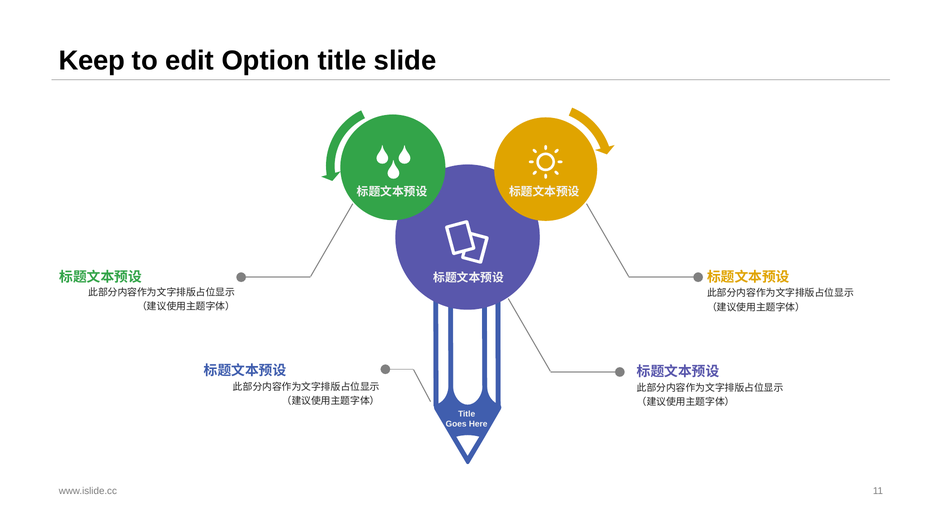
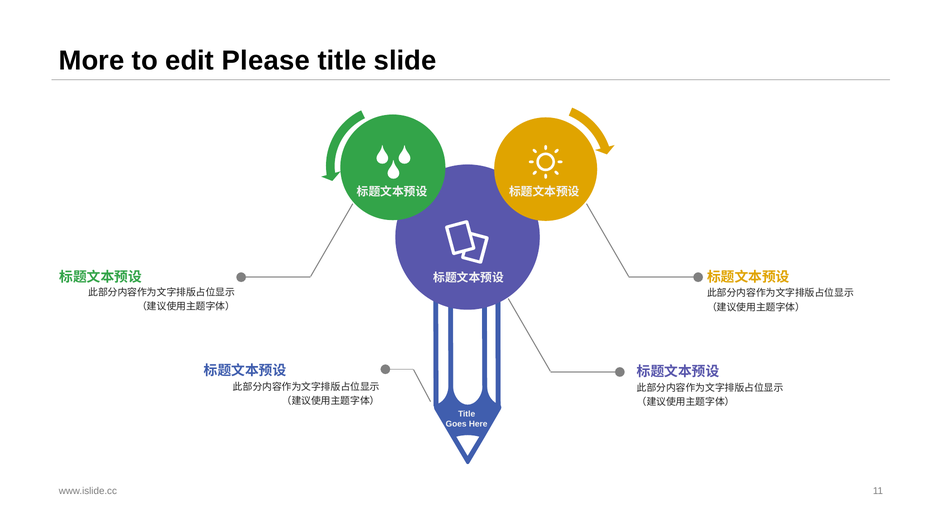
Keep: Keep -> More
Option: Option -> Please
